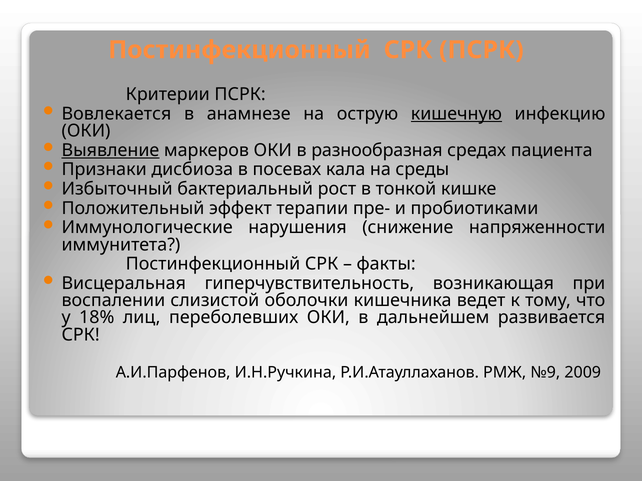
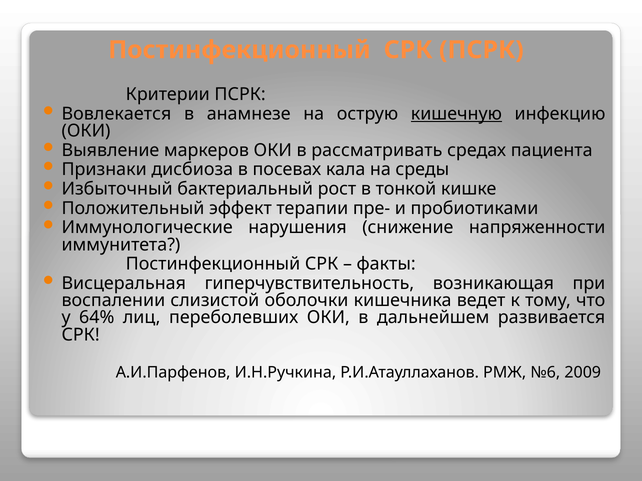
Выявление underline: present -> none
разнообразная: разнообразная -> рассматривать
18%: 18% -> 64%
№9: №9 -> №6
